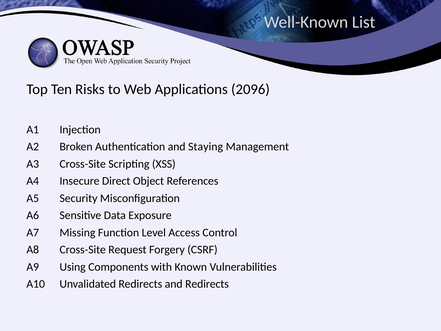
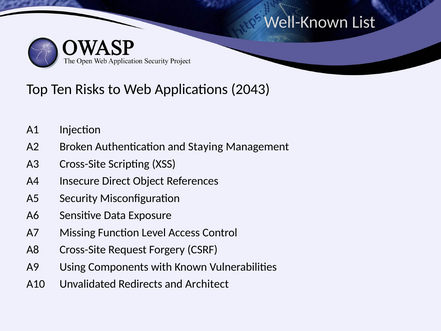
2096: 2096 -> 2043
and Redirects: Redirects -> Architect
